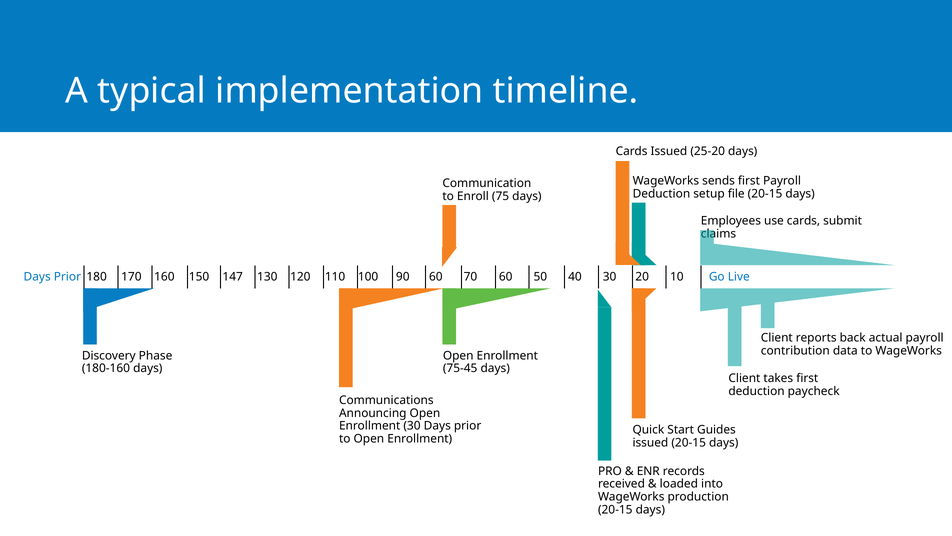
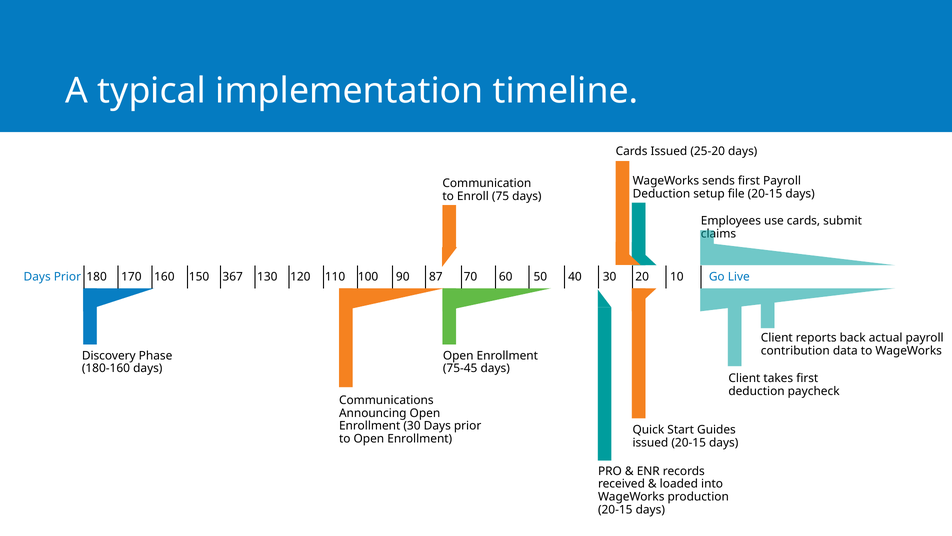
147: 147 -> 367
100 60: 60 -> 87
